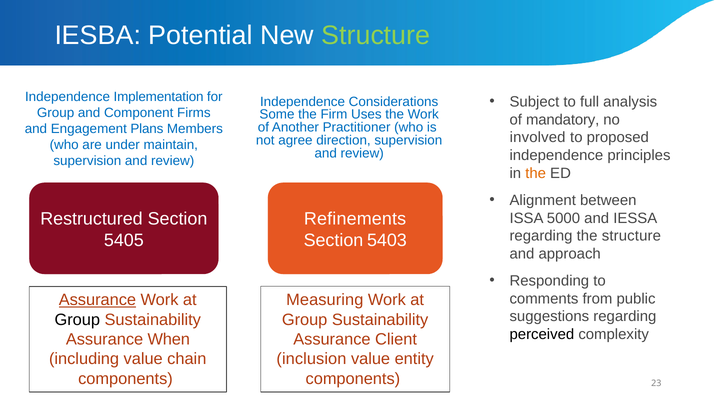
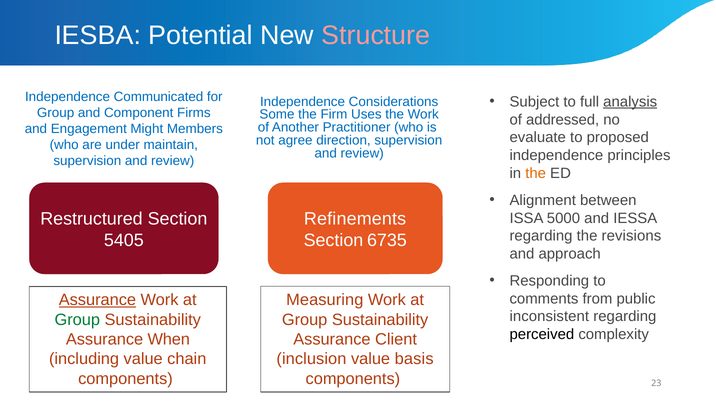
Structure at (376, 35) colour: light green -> pink
Implementation: Implementation -> Communicated
analysis underline: none -> present
mandatory: mandatory -> addressed
Plans: Plans -> Might
involved: involved -> evaluate
the structure: structure -> revisions
5403: 5403 -> 6735
suggestions: suggestions -> inconsistent
Group at (77, 320) colour: black -> green
entity: entity -> basis
